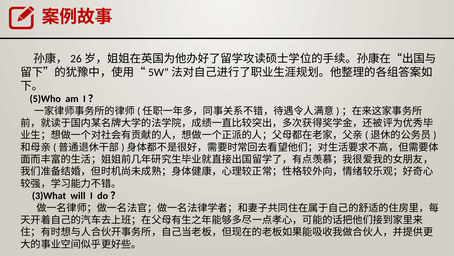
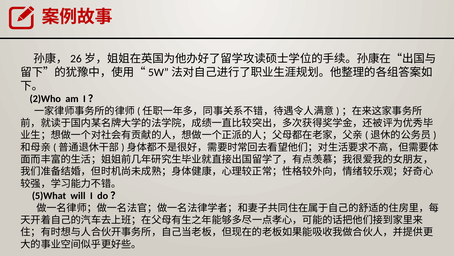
5)Who: 5)Who -> 2)Who
3)What: 3)What -> 5)What
